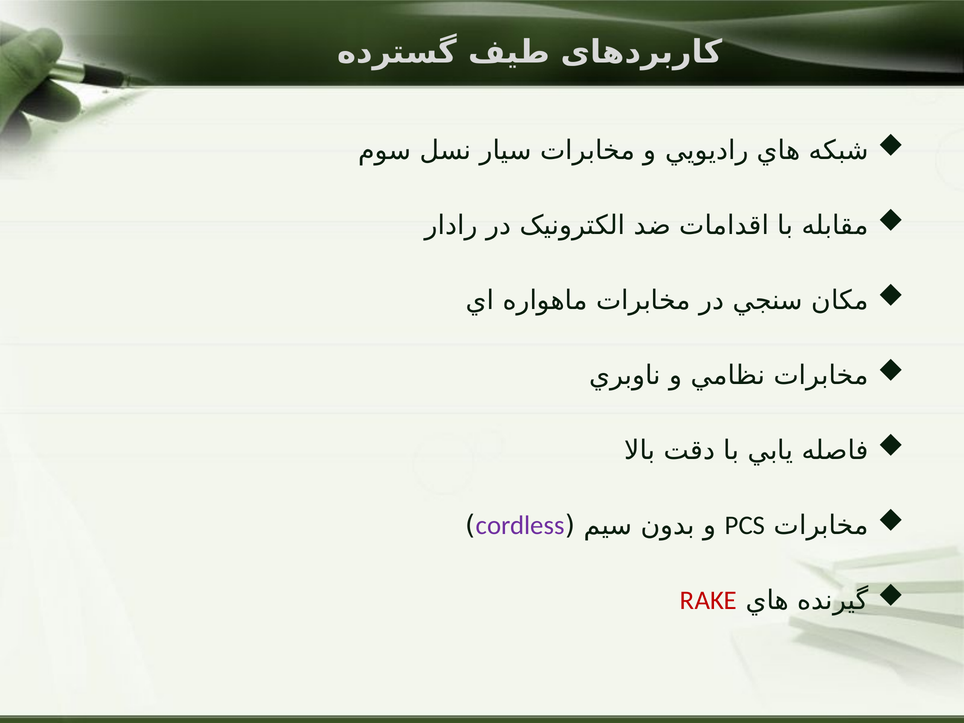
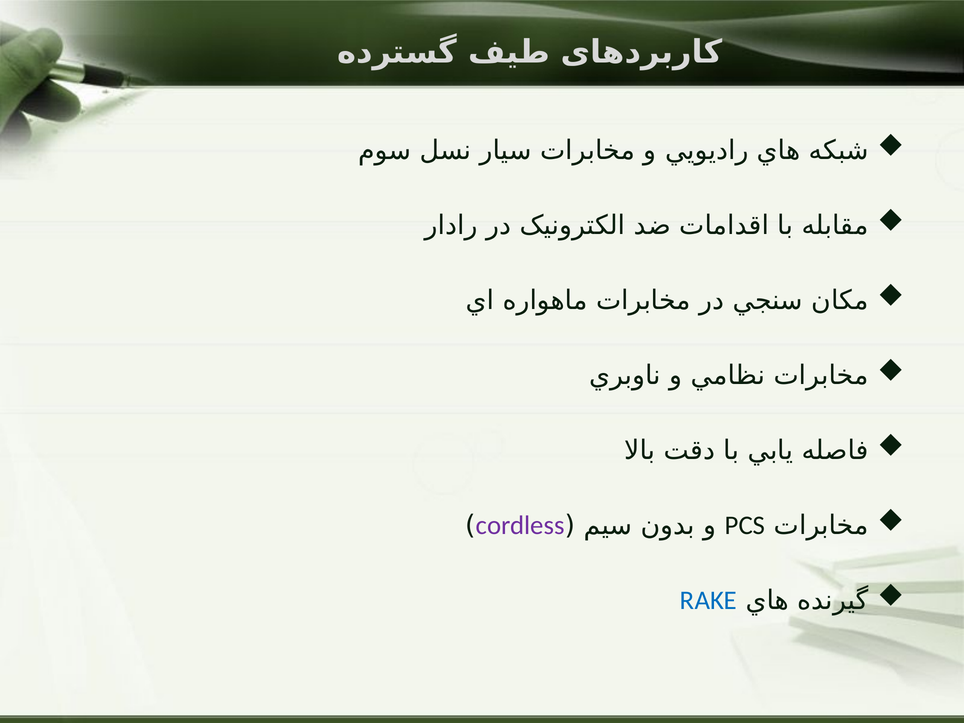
RAKE colour: red -> blue
